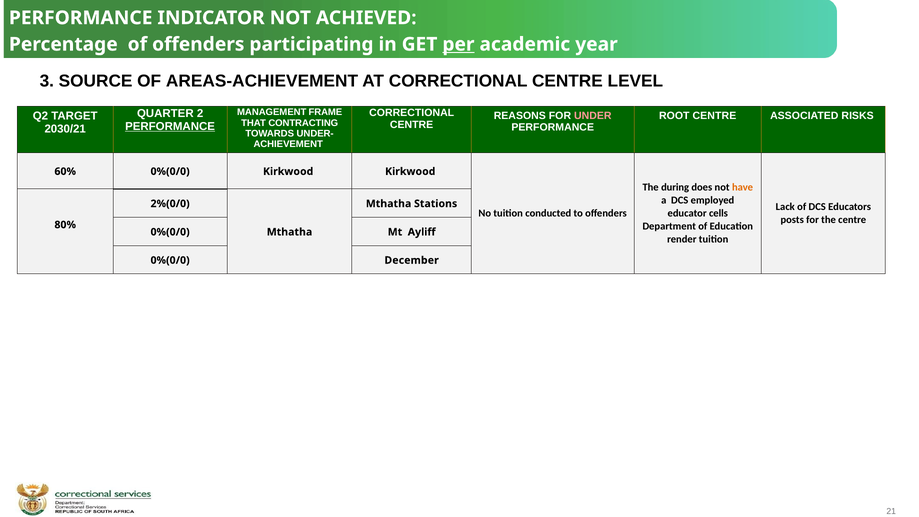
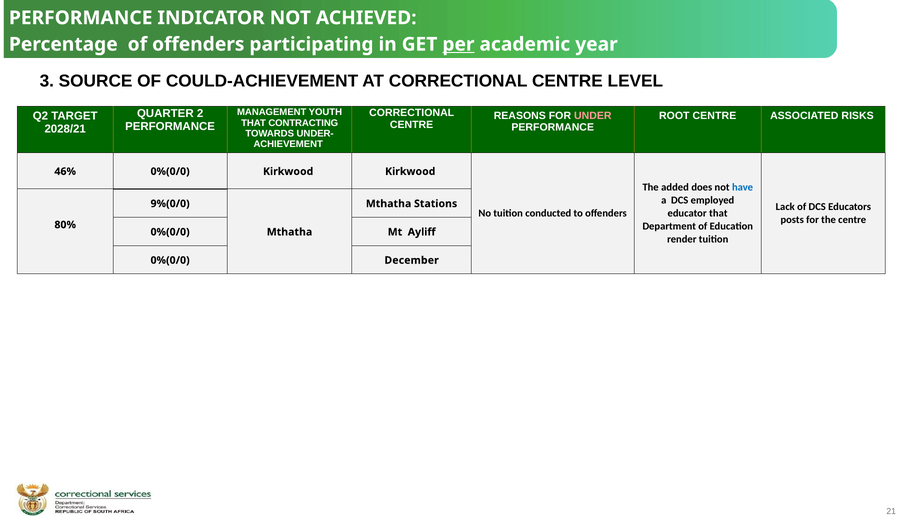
AREAS-ACHIEVEMENT: AREAS-ACHIEVEMENT -> COULD-ACHIEVEMENT
FRAME: FRAME -> YOUTH
PERFORMANCE at (170, 126) underline: present -> none
2030/21: 2030/21 -> 2028/21
60%: 60% -> 46%
during: during -> added
have colour: orange -> blue
2%(0/0: 2%(0/0 -> 9%(0/0
educator cells: cells -> that
